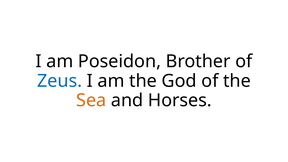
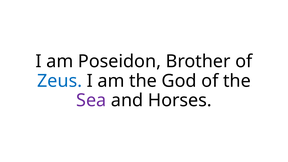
Sea colour: orange -> purple
